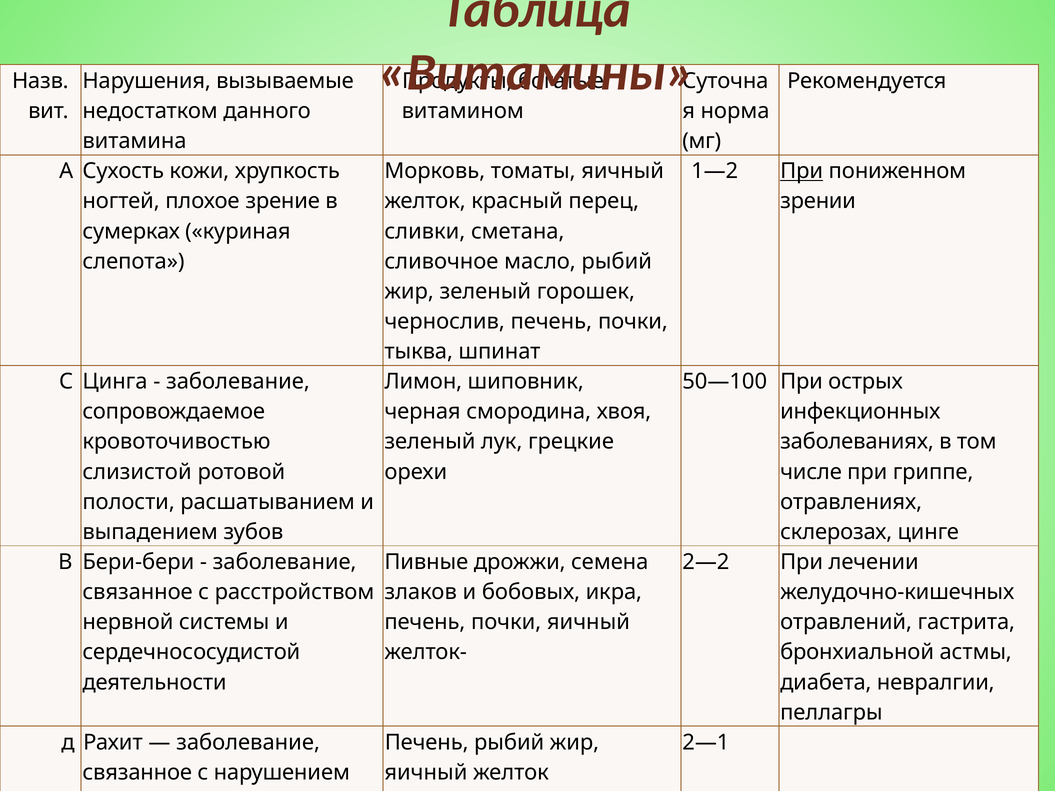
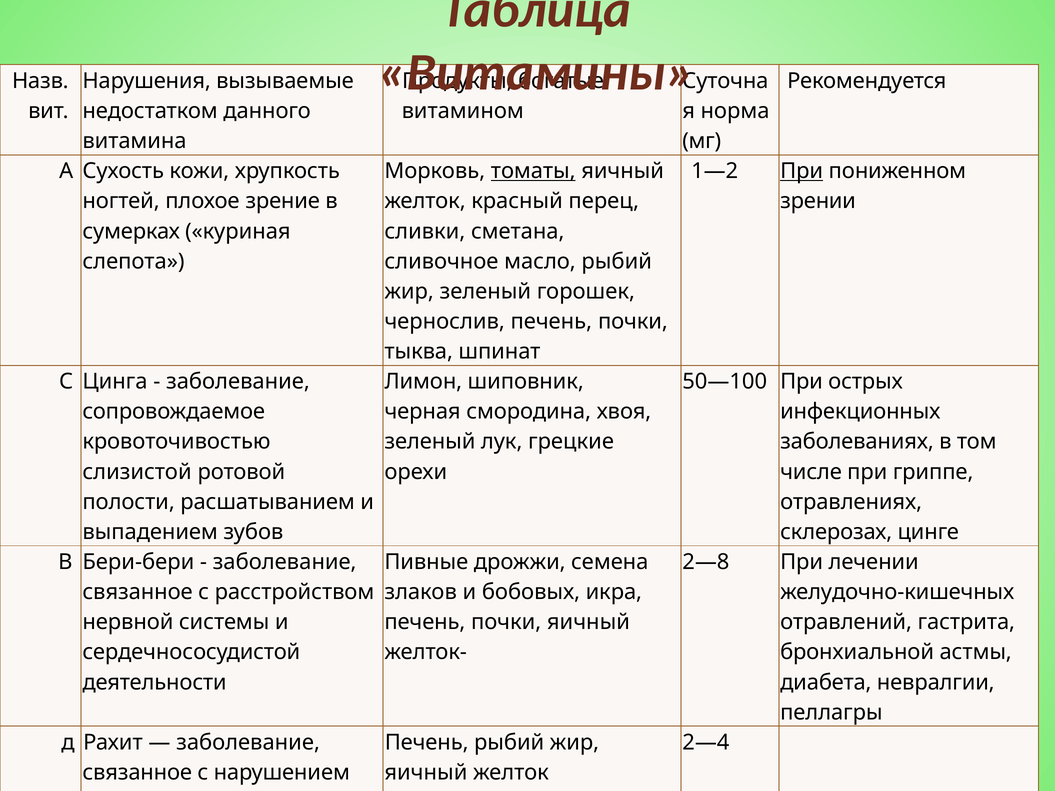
томаты underline: none -> present
2—2: 2—2 -> 2—8
2—1: 2—1 -> 2—4
